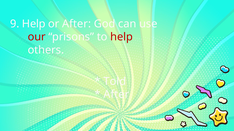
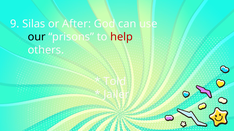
9 Help: Help -> Silas
our colour: red -> black
After at (116, 95): After -> Jailer
